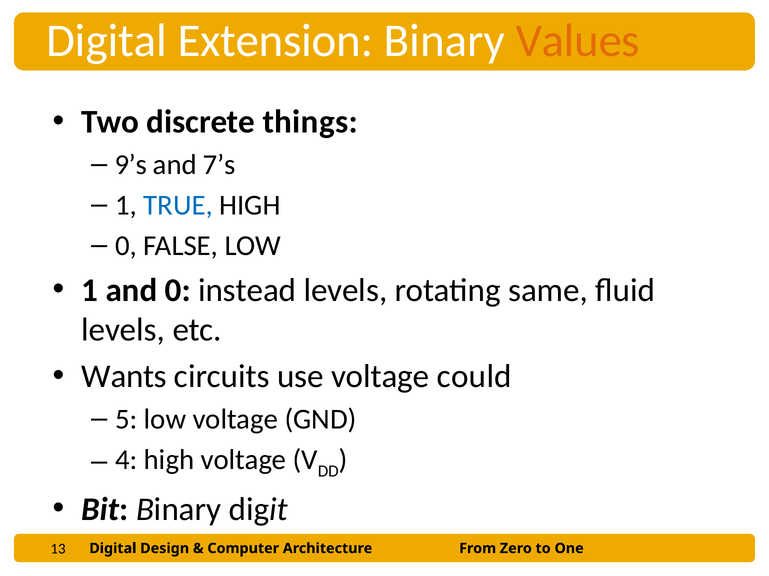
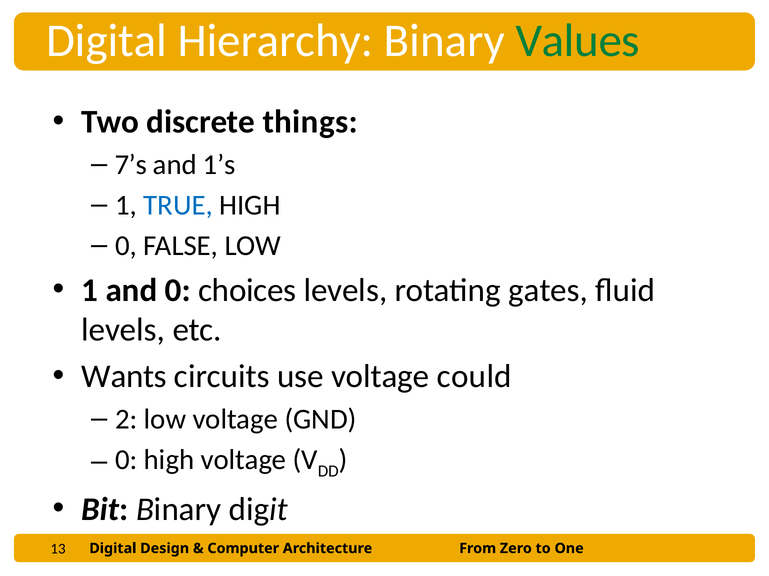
Extension: Extension -> Hierarchy
Values colour: orange -> green
9’s: 9’s -> 7’s
7’s: 7’s -> 1’s
instead: instead -> choices
same: same -> gates
5: 5 -> 2
4 at (126, 461): 4 -> 0
